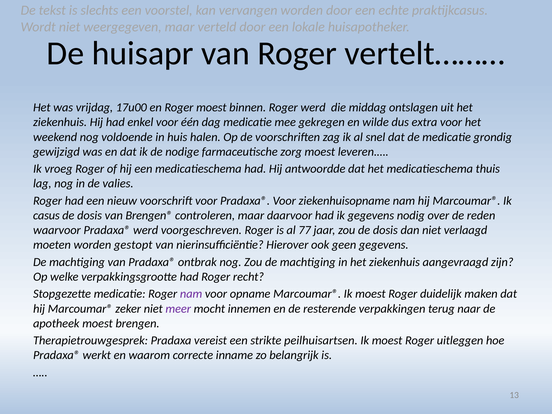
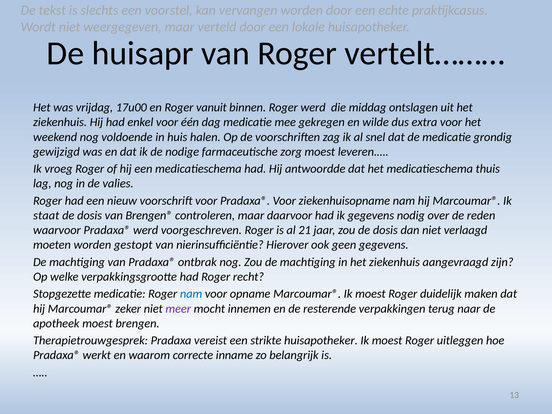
Roger moest: moest -> vanuit
casus: casus -> staat
77: 77 -> 21
nam at (191, 294) colour: purple -> blue
strikte peilhuisartsen: peilhuisartsen -> huisapotheker
